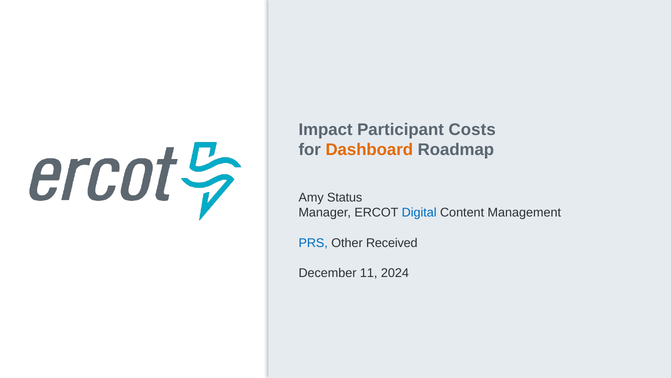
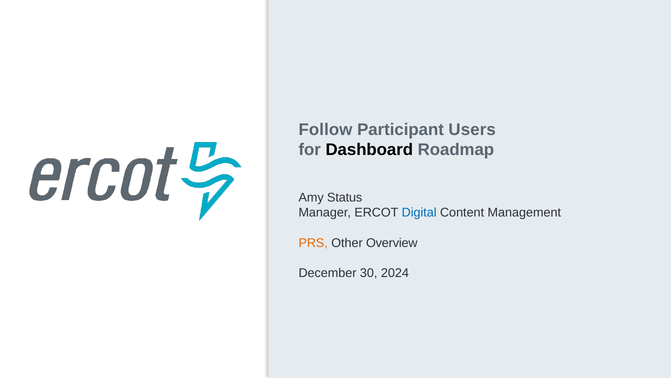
Impact: Impact -> Follow
Costs: Costs -> Users
Dashboard colour: orange -> black
PRS colour: blue -> orange
Received: Received -> Overview
11: 11 -> 30
